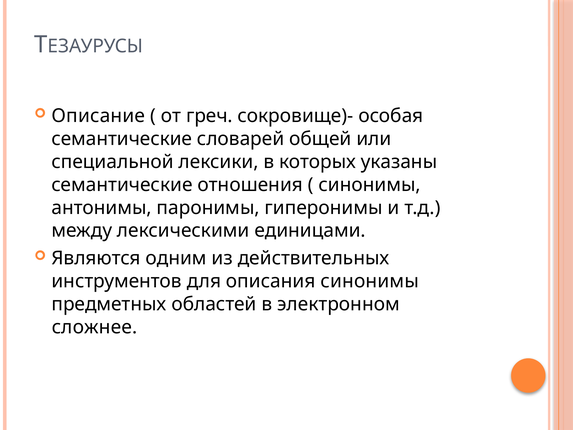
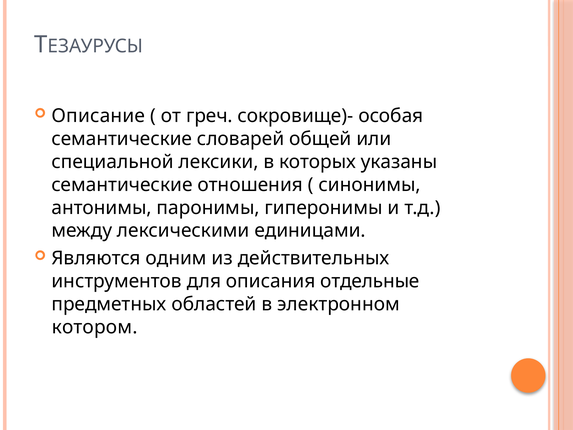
описания синонимы: синонимы -> отдельные
сложнее: сложнее -> котором
